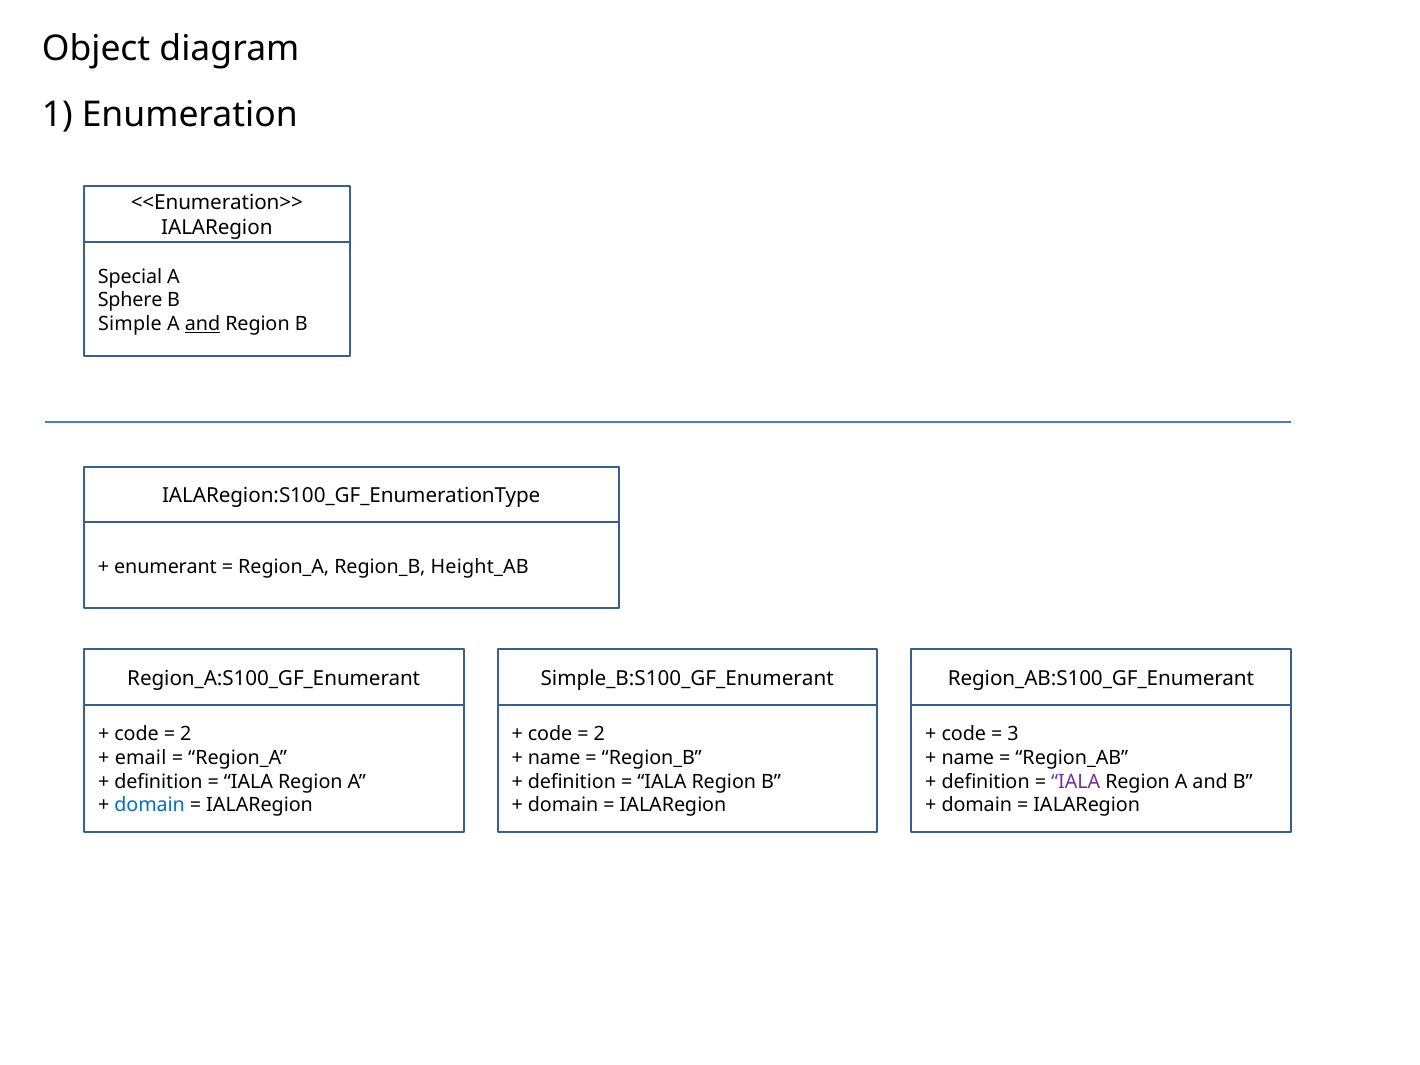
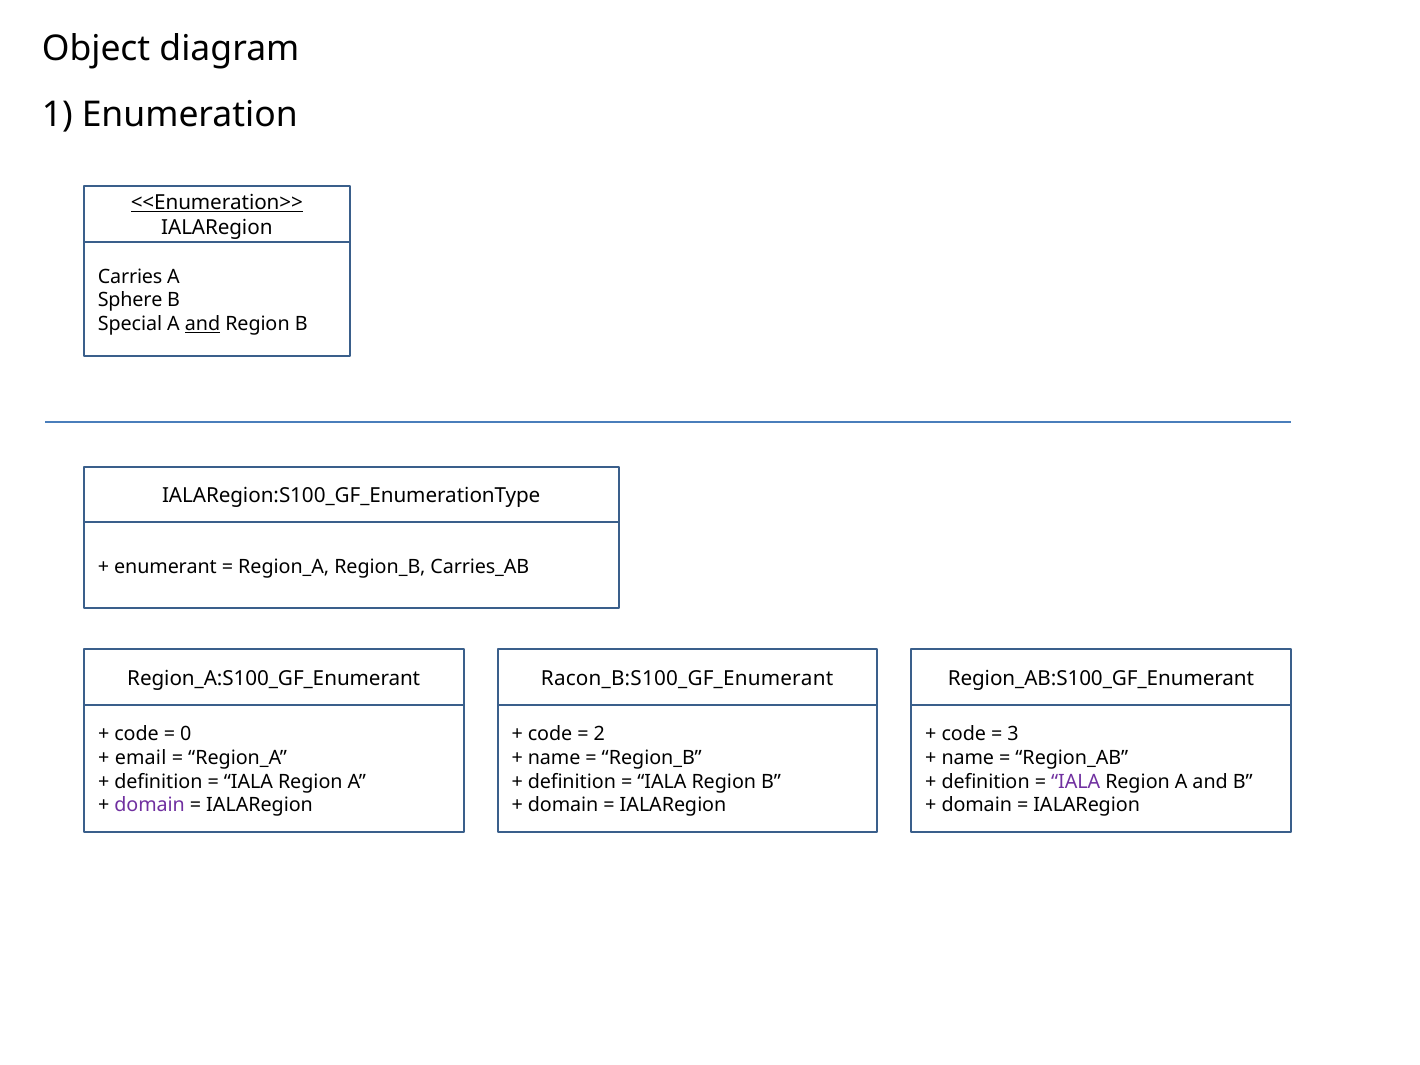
<<Enumeration>> underline: none -> present
Special: Special -> Carries
Simple: Simple -> Special
Height_AB: Height_AB -> Carries_AB
Simple_B:S100_GF_Enumerant: Simple_B:S100_GF_Enumerant -> Racon_B:S100_GF_Enumerant
2 at (186, 734): 2 -> 0
domain at (150, 805) colour: blue -> purple
